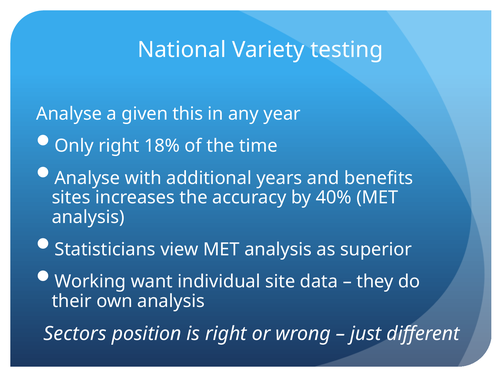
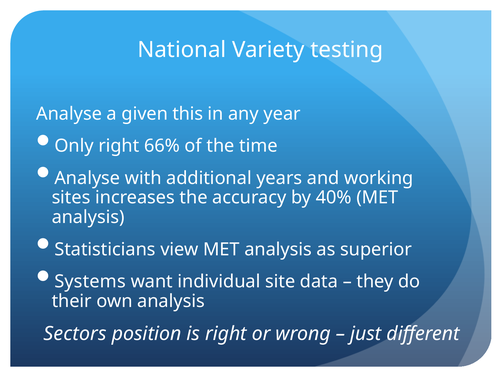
18%: 18% -> 66%
benefits: benefits -> working
Working: Working -> Systems
